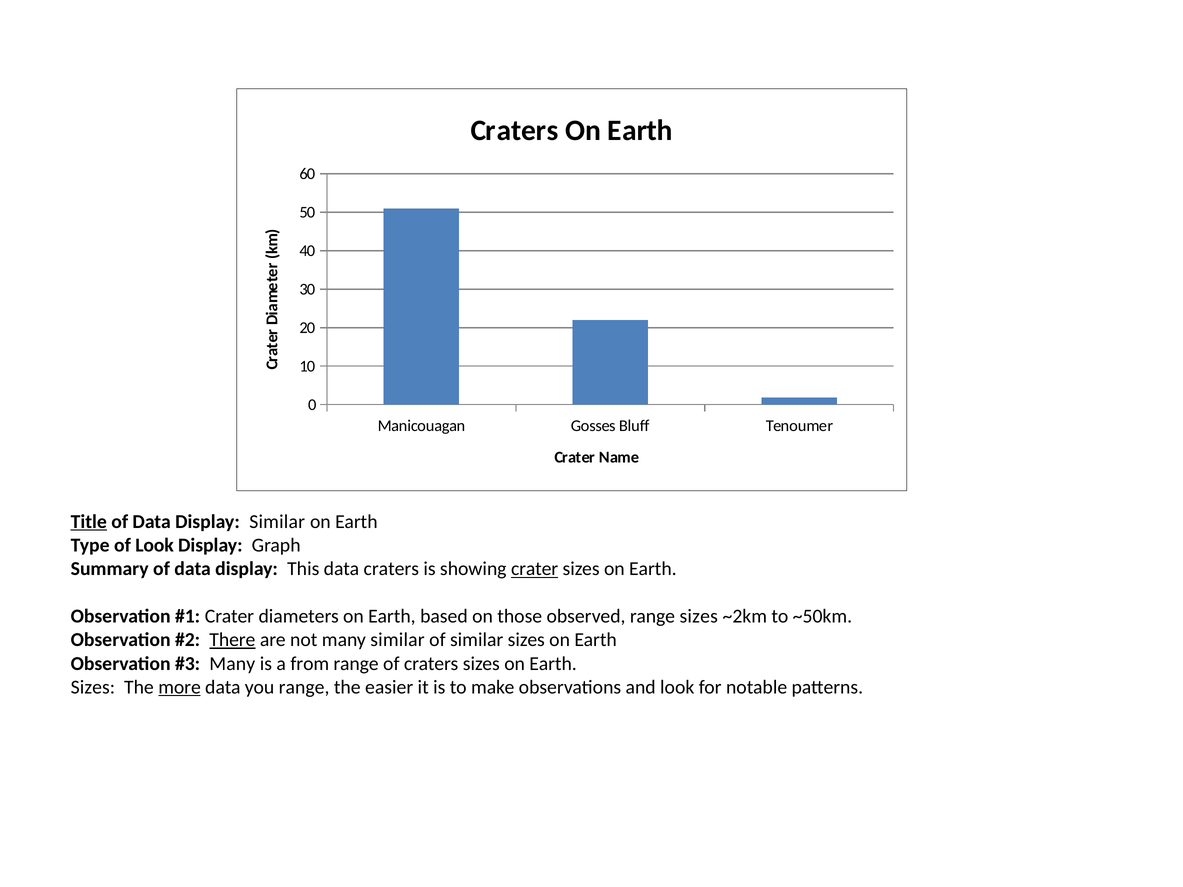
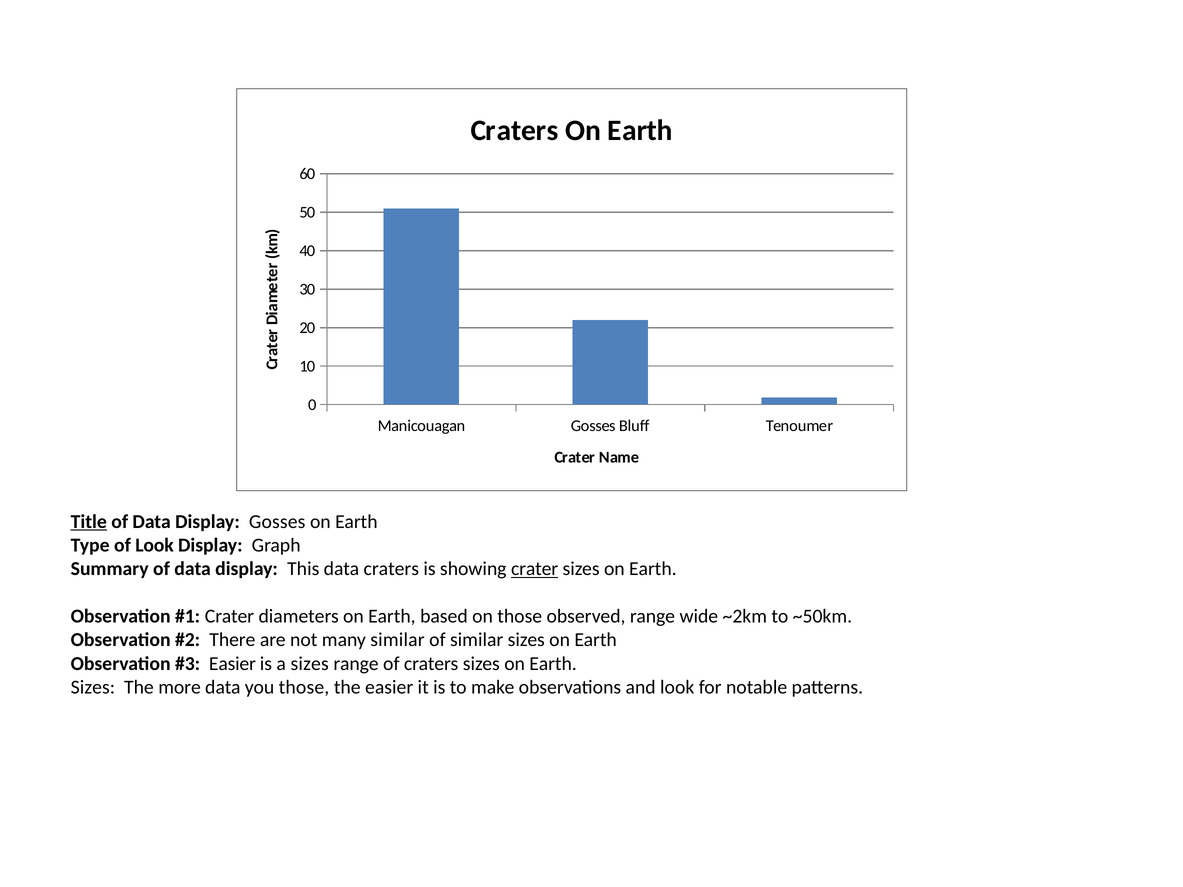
Display Similar: Similar -> Gosses
range sizes: sizes -> wide
There underline: present -> none
Many at (232, 664): Many -> Easier
a from: from -> sizes
more underline: present -> none
you range: range -> those
